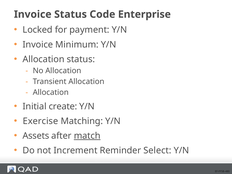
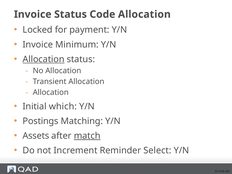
Code Enterprise: Enterprise -> Allocation
Allocation at (44, 59) underline: none -> present
create: create -> which
Exercise: Exercise -> Postings
